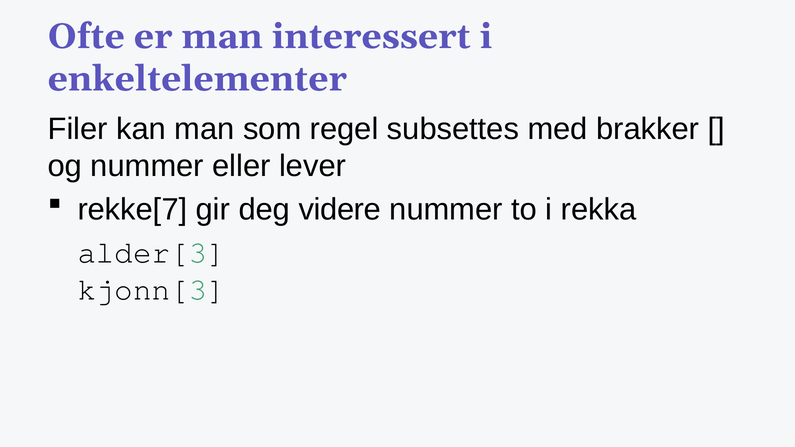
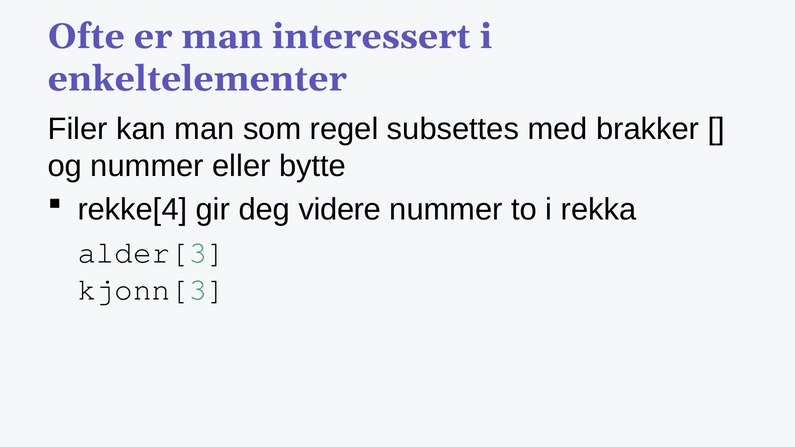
lever: lever -> bytte
rekke[7: rekke[7 -> rekke[4
